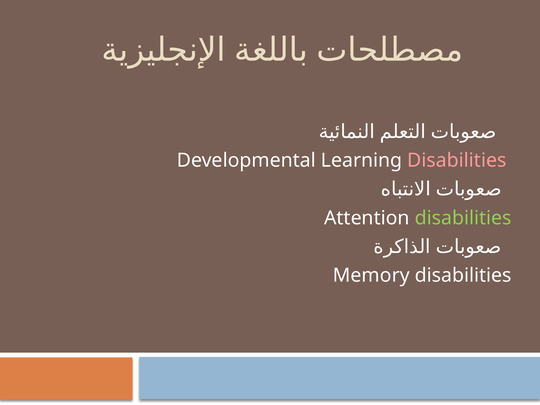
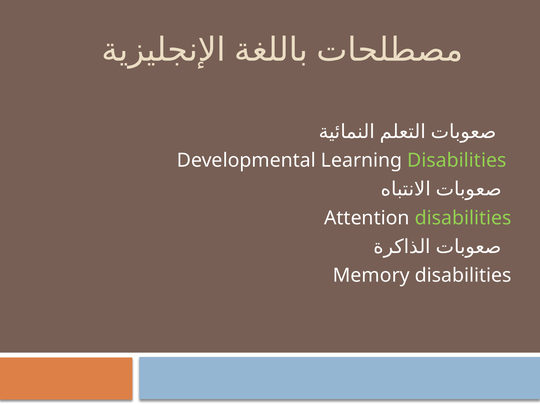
Disabilities at (457, 160) colour: pink -> light green
